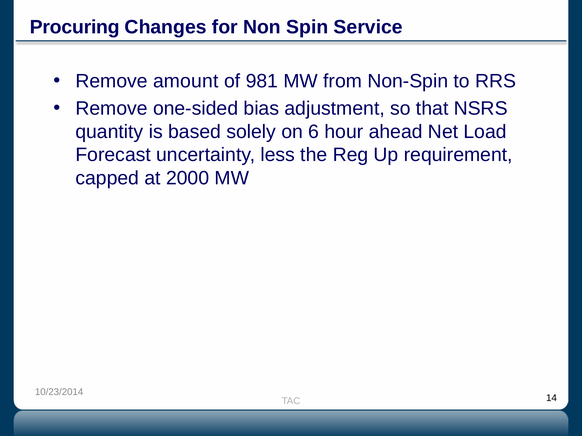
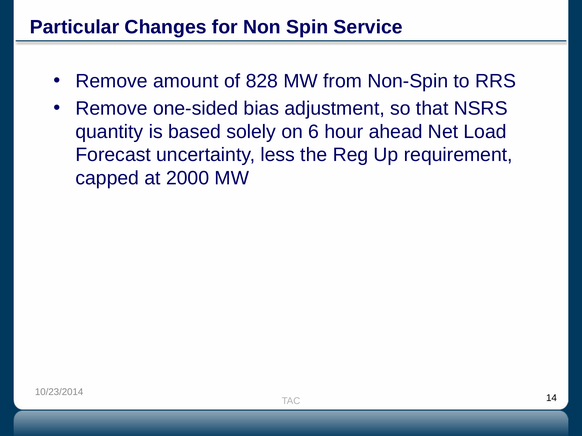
Procuring: Procuring -> Particular
981: 981 -> 828
